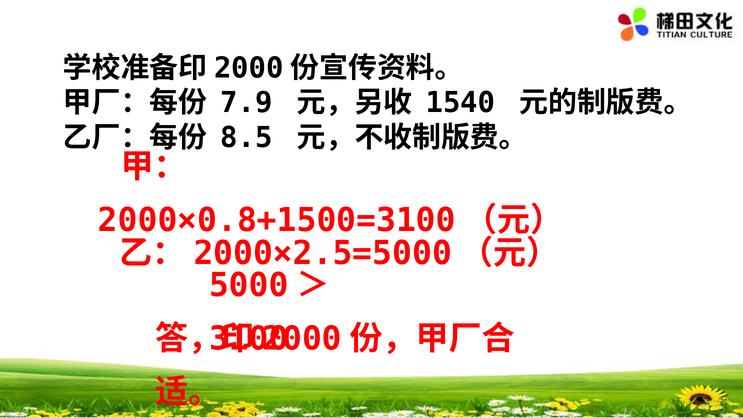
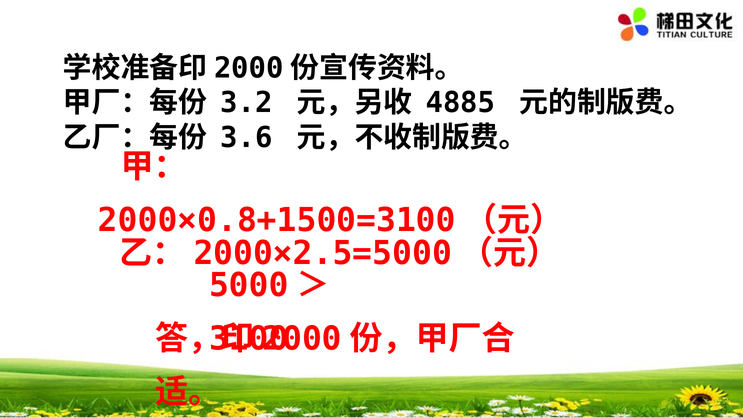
7.9: 7.9 -> 3.2
1540: 1540 -> 4885
8.5: 8.5 -> 3.6
